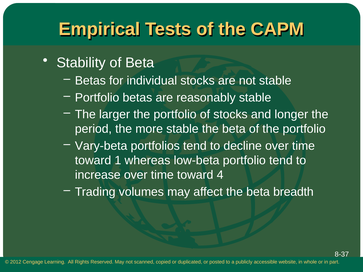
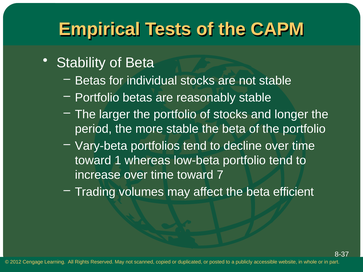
4: 4 -> 7
breadth: breadth -> efficient
